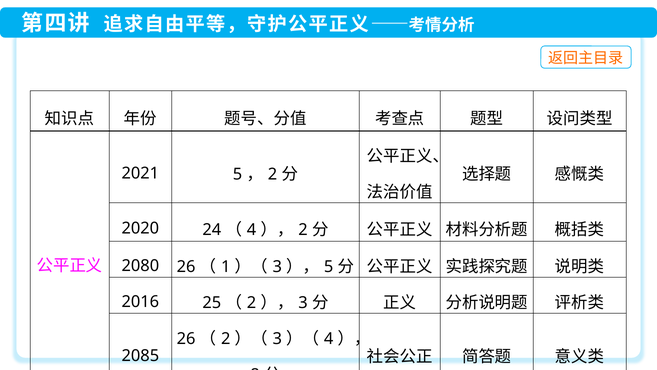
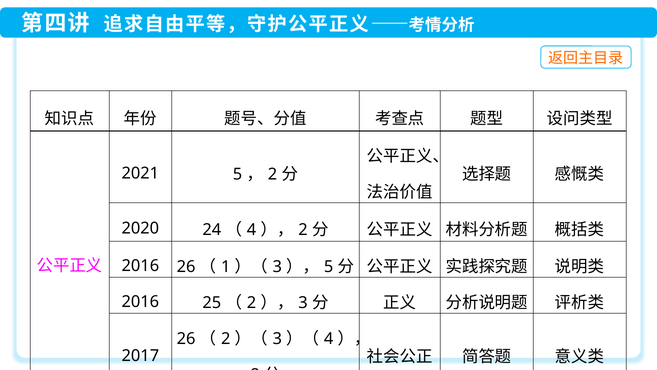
2080 at (140, 266): 2080 -> 2016
2085: 2085 -> 2017
